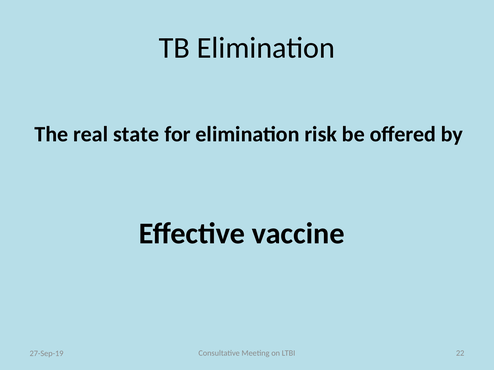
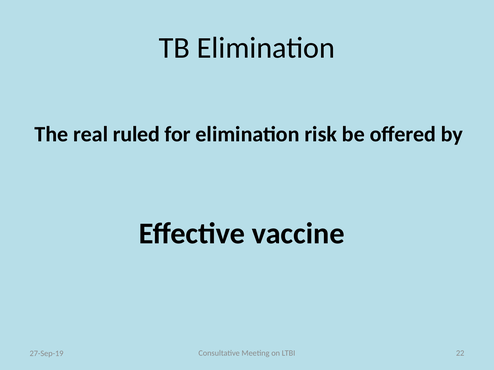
state: state -> ruled
